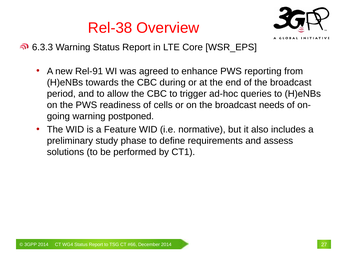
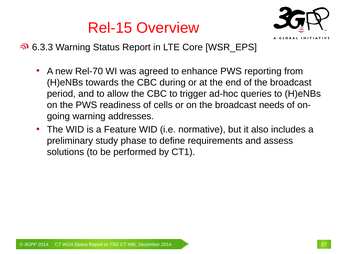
Rel-38: Rel-38 -> Rel-15
Rel-91: Rel-91 -> Rel-70
postponed: postponed -> addresses
